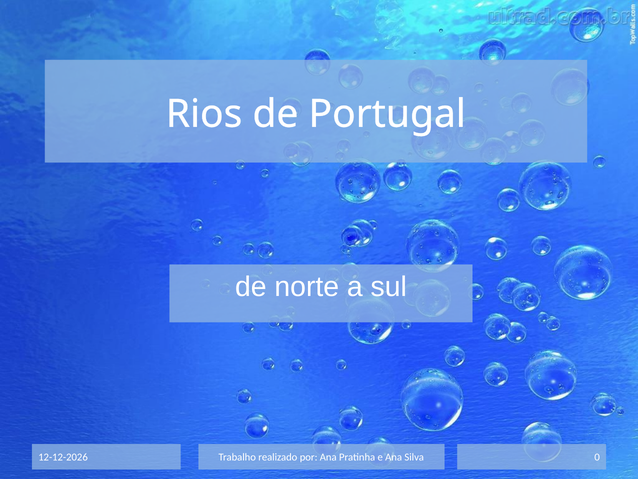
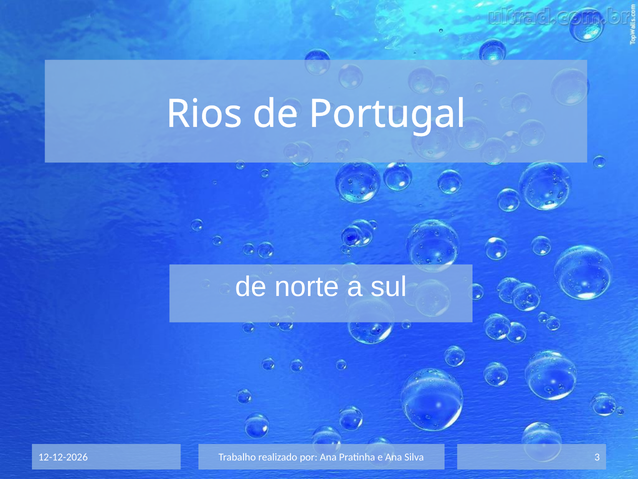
0: 0 -> 3
